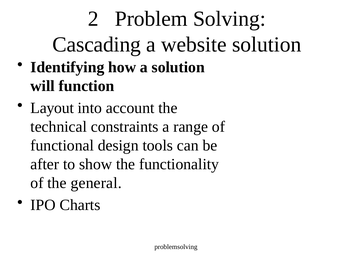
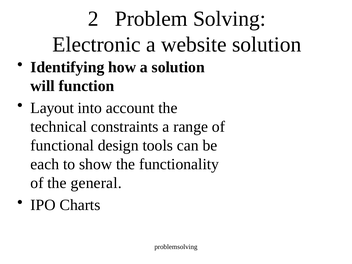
Cascading: Cascading -> Electronic
after: after -> each
